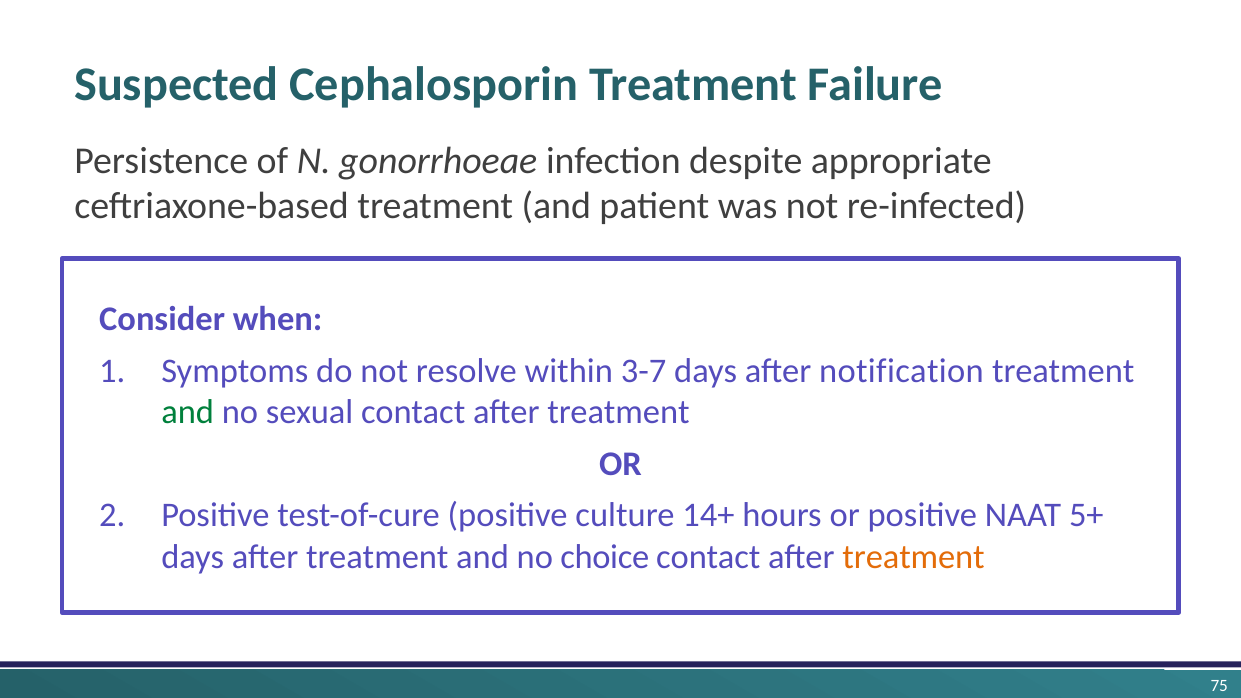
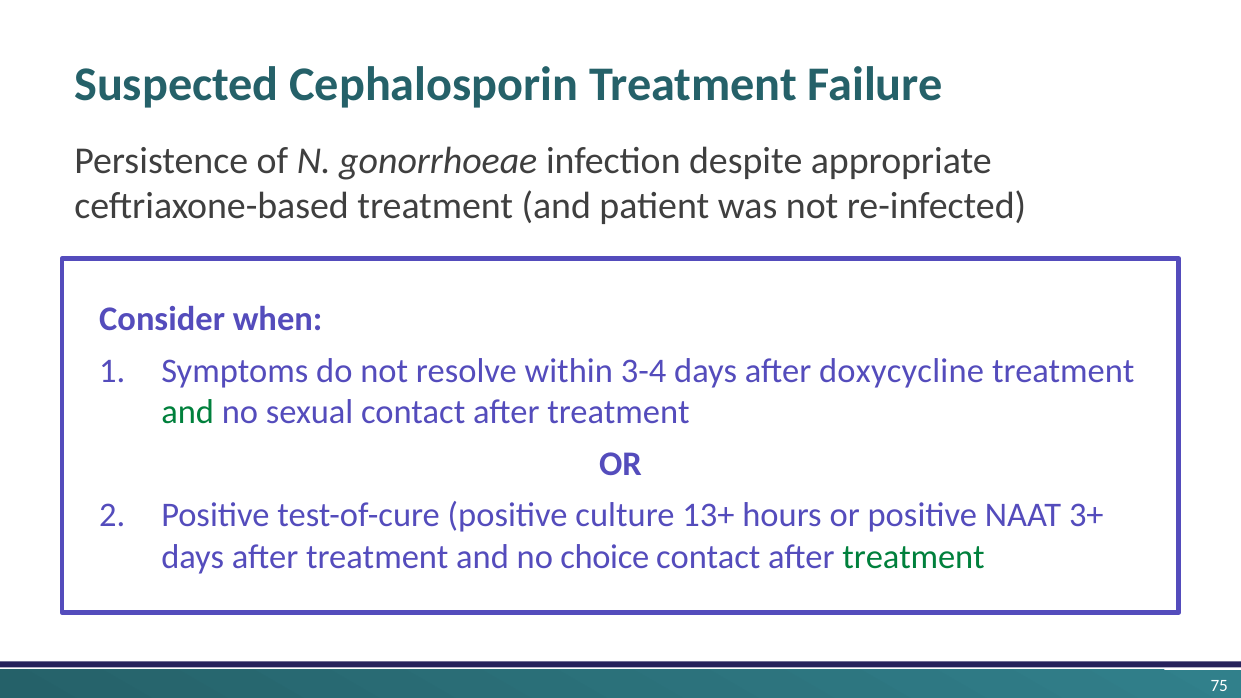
3-7: 3-7 -> 3-4
notification: notification -> doxycycline
14+: 14+ -> 13+
5+: 5+ -> 3+
treatment at (914, 557) colour: orange -> green
